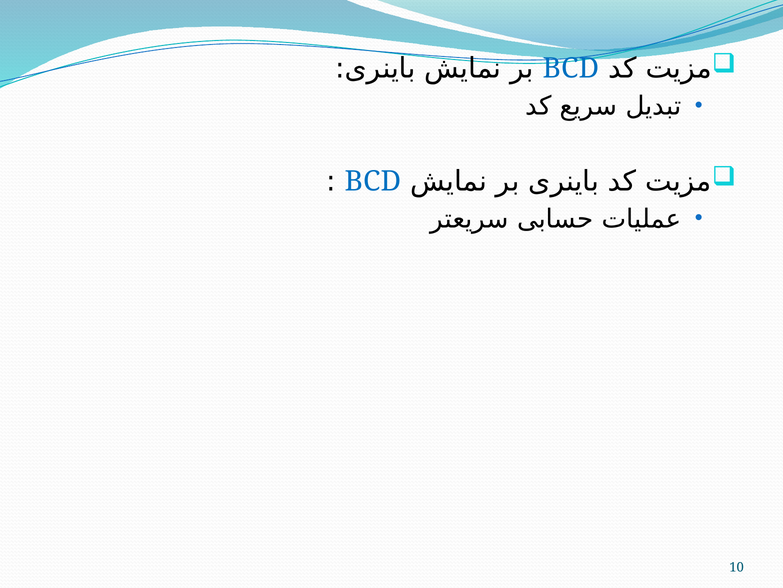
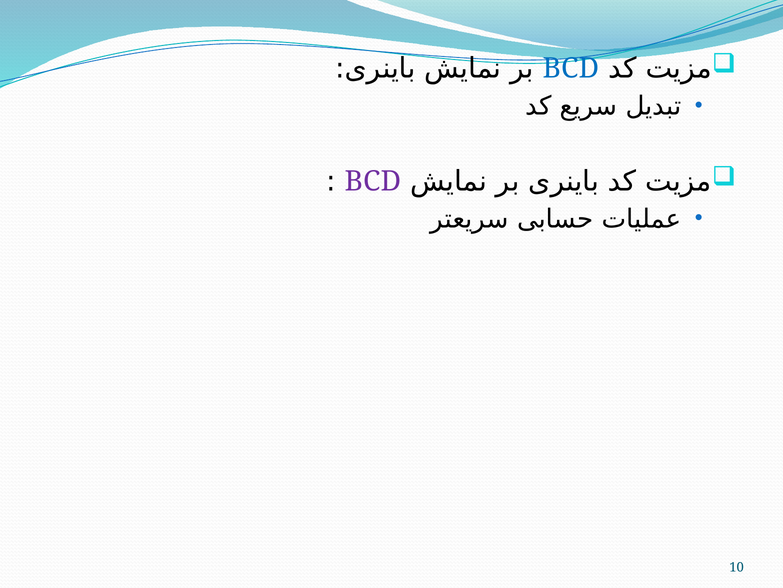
BCD at (373, 181) colour: blue -> purple
